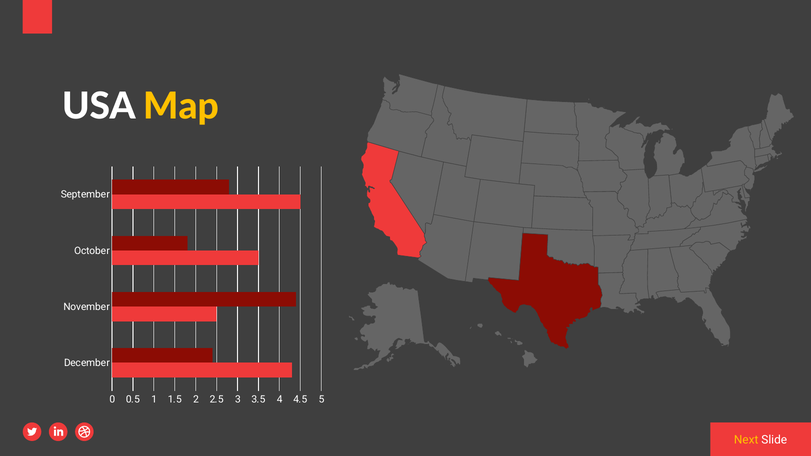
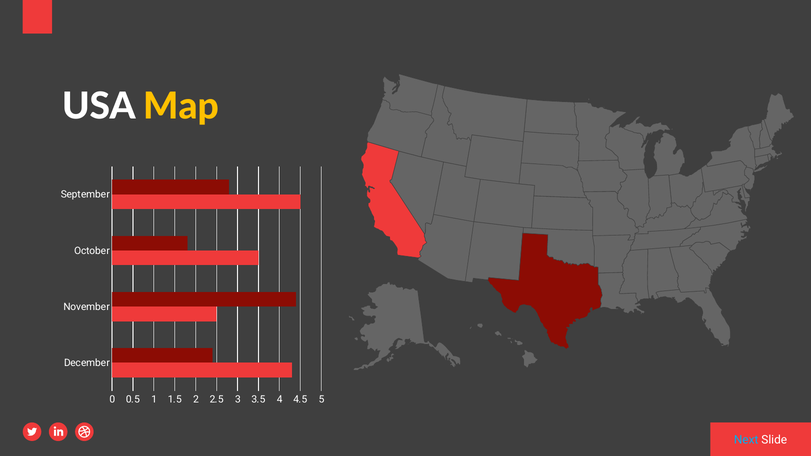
Next colour: yellow -> light blue
